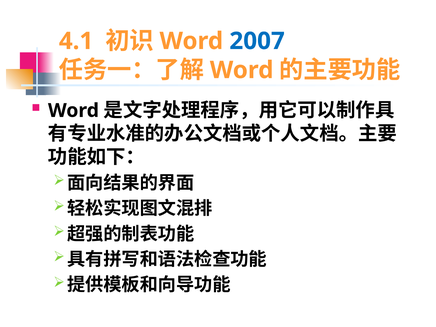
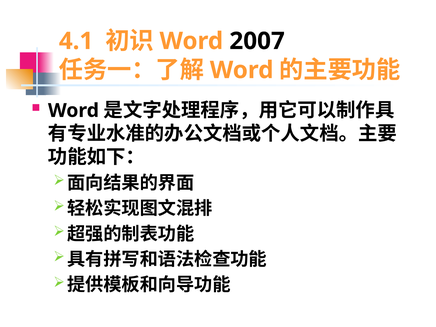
2007 colour: blue -> black
